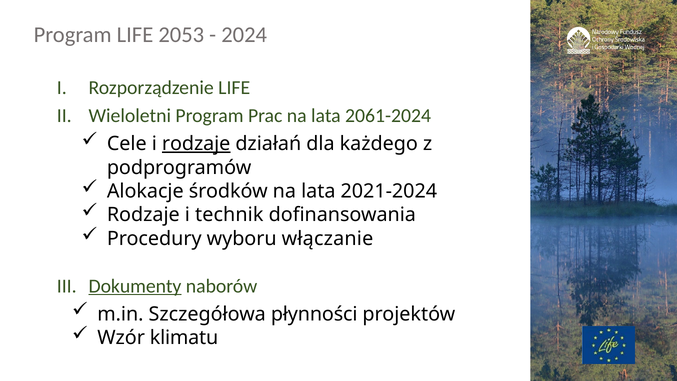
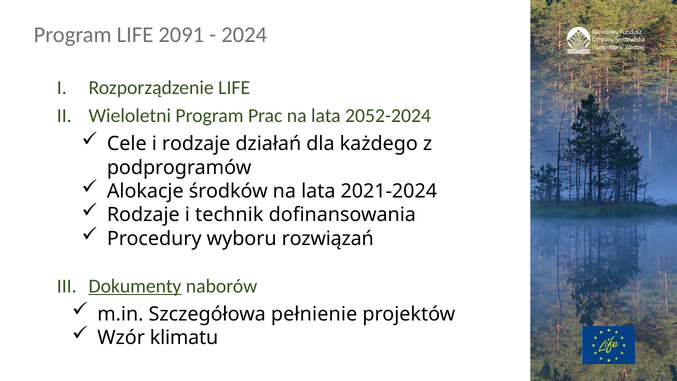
2053: 2053 -> 2091
2061-2024: 2061-2024 -> 2052-2024
rodzaje at (196, 144) underline: present -> none
włączanie: włączanie -> rozwiązań
płynności: płynności -> pełnienie
